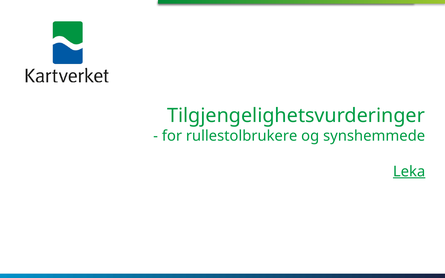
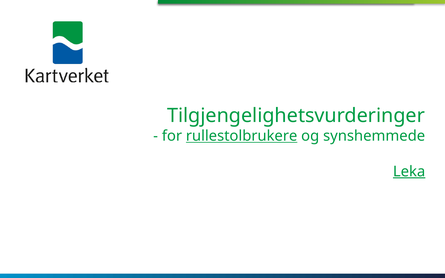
rullestolbrukere underline: none -> present
